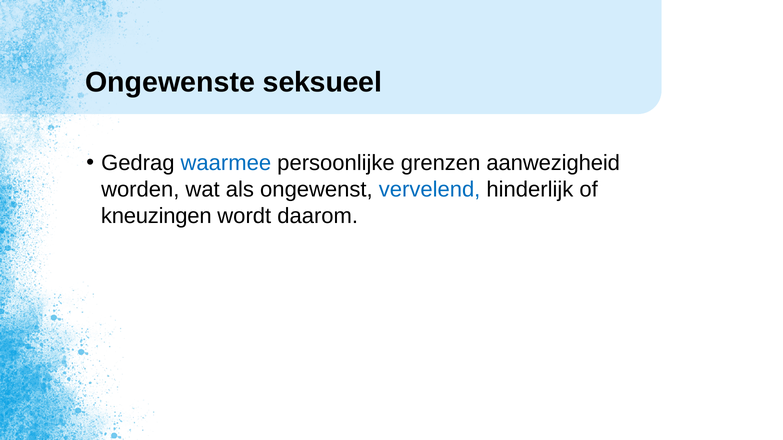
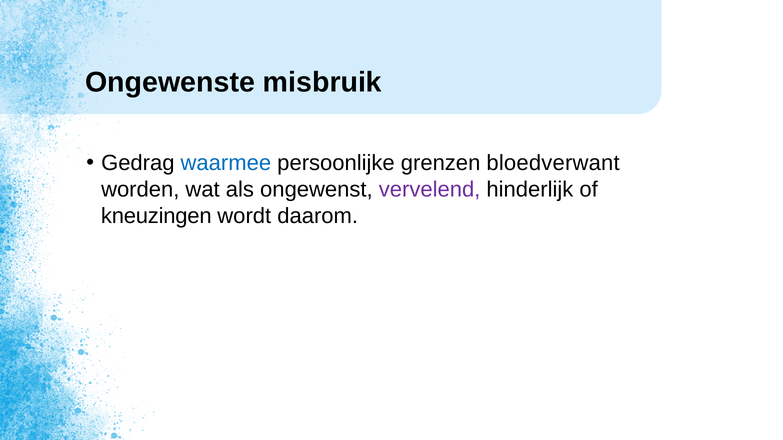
seksueel: seksueel -> misbruik
aanwezigheid: aanwezigheid -> bloedverwant
vervelend colour: blue -> purple
